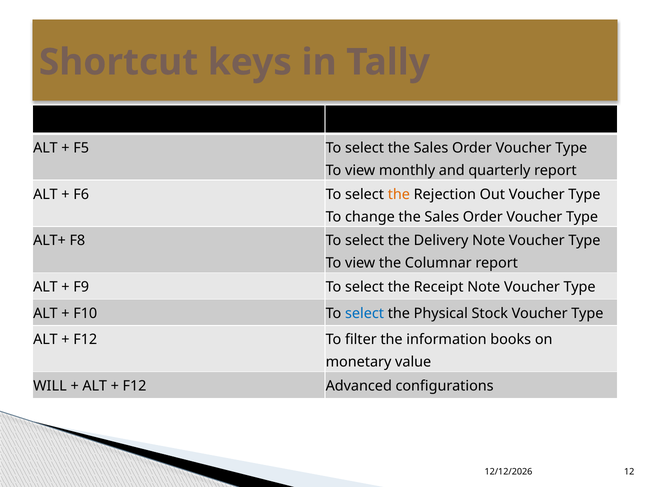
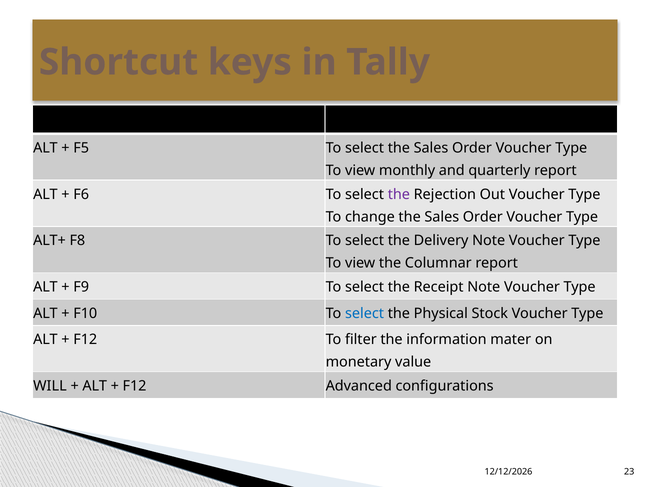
the at (399, 195) colour: orange -> purple
books: books -> mater
12: 12 -> 23
